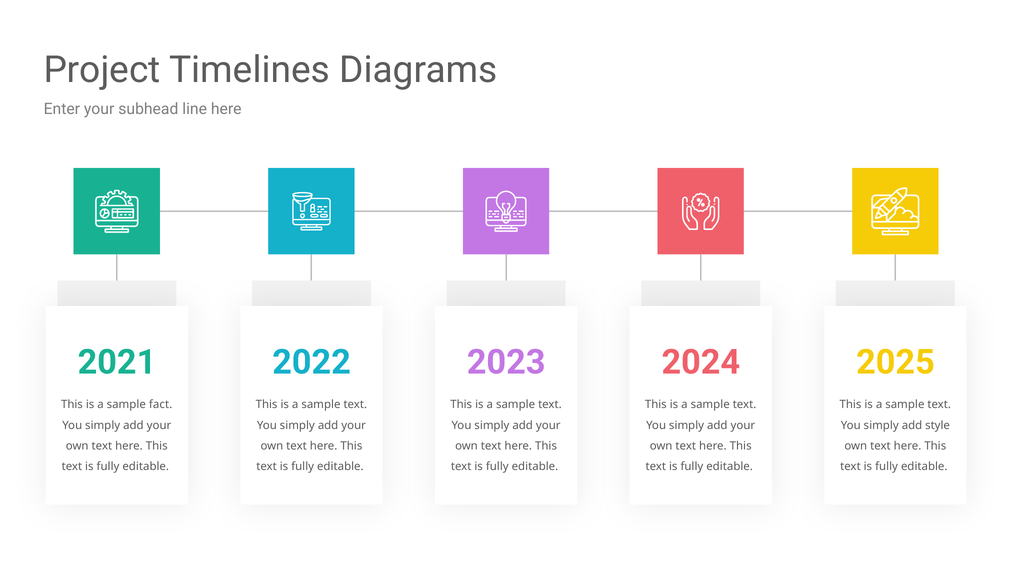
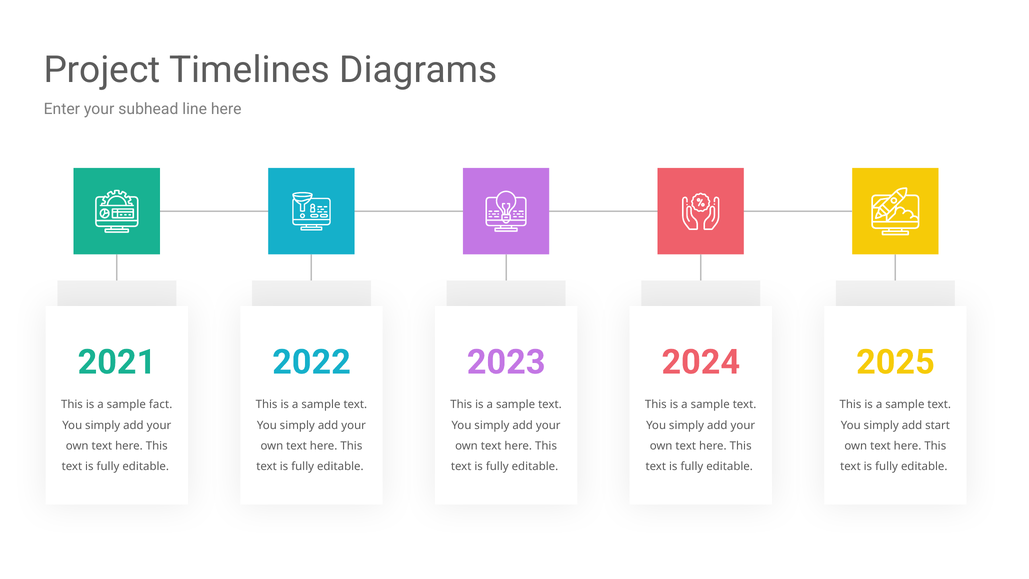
style: style -> start
